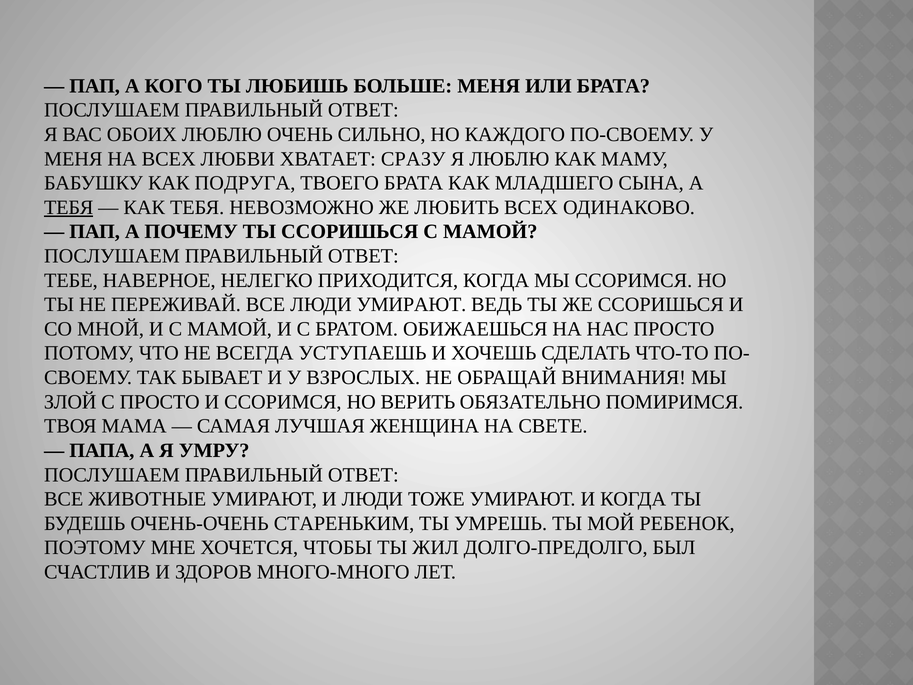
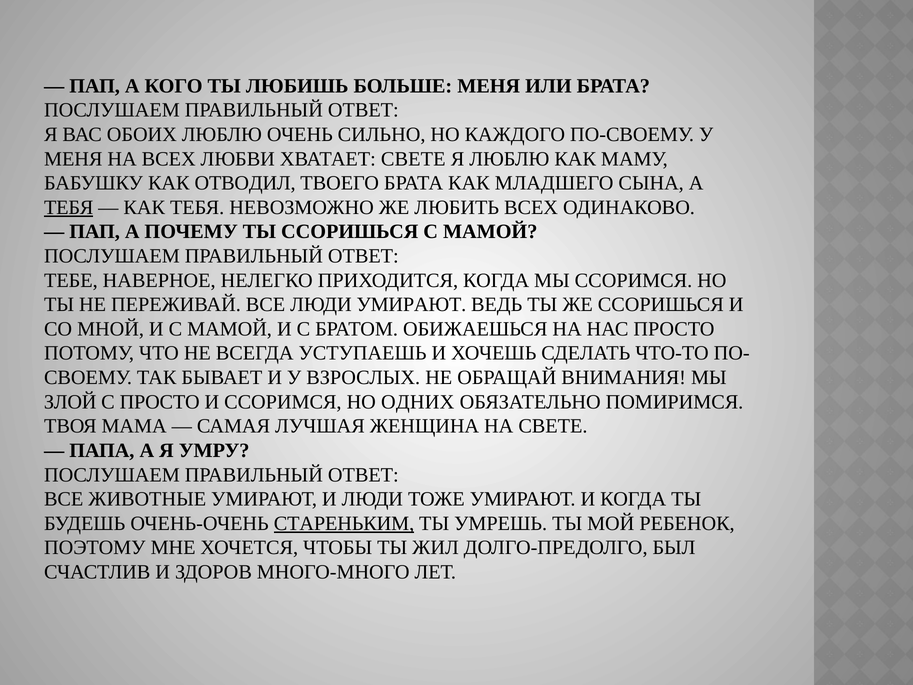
ХВАТАЕТ СРАЗУ: СРАЗУ -> СВЕТЕ
ПОДРУГА: ПОДРУГА -> ОТВОДИЛ
ВЕРИТЬ: ВЕРИТЬ -> ОДНИХ
СТАРЕНЬКИМ underline: none -> present
